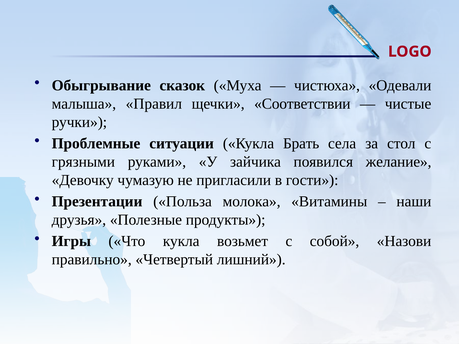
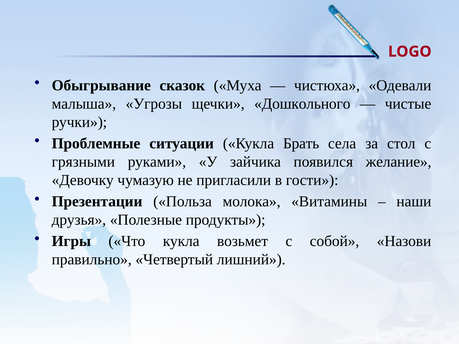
Правил: Правил -> Угрозы
Соответствии: Соответствии -> Дошкольного
